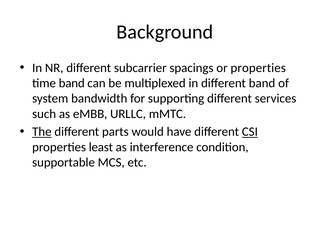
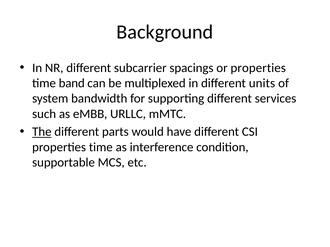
different band: band -> units
CSI underline: present -> none
least at (101, 147): least -> time
